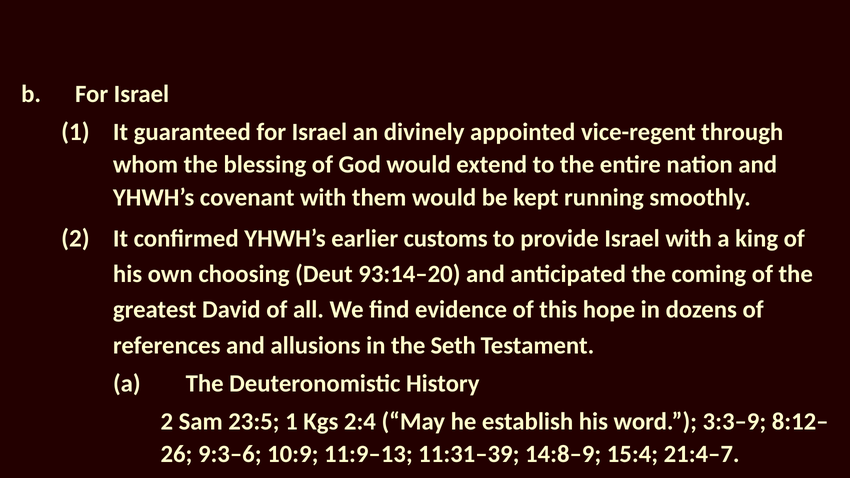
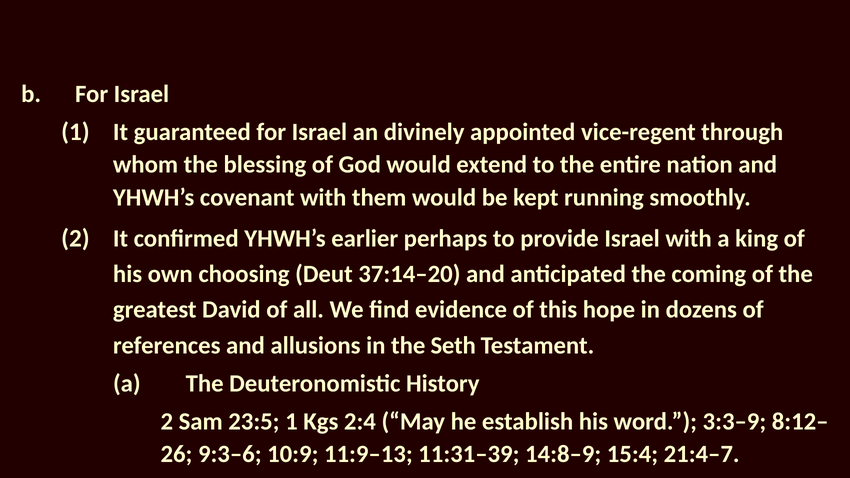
customs: customs -> perhaps
93:14–20: 93:14–20 -> 37:14–20
